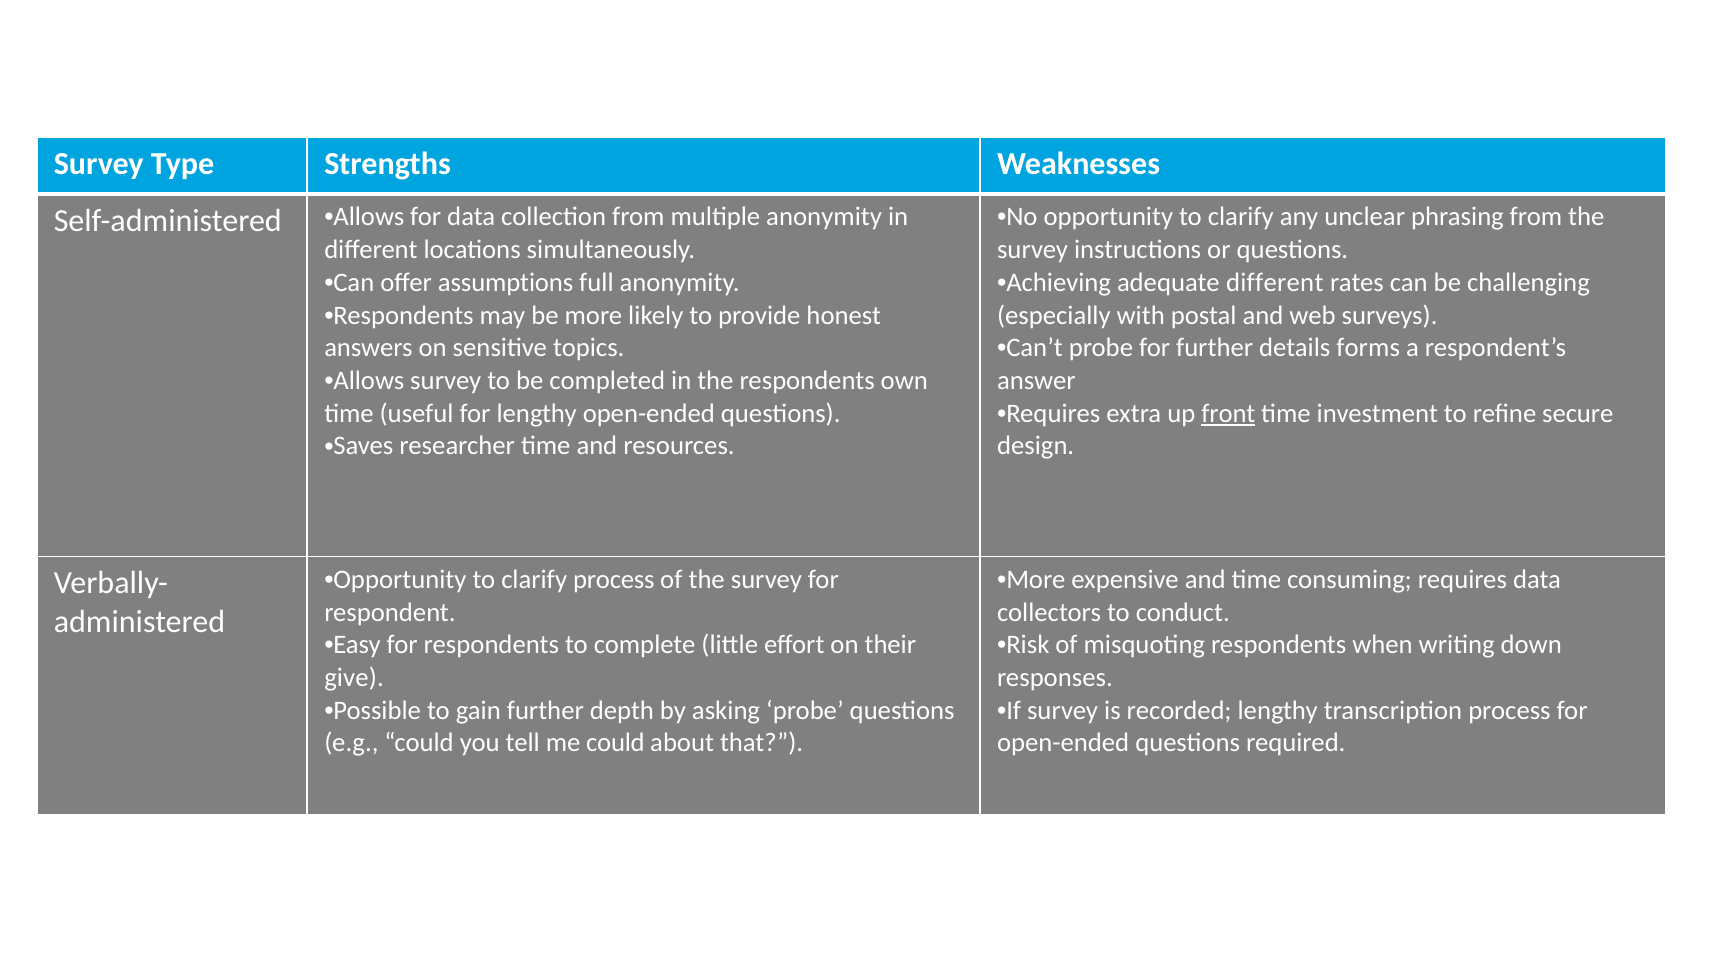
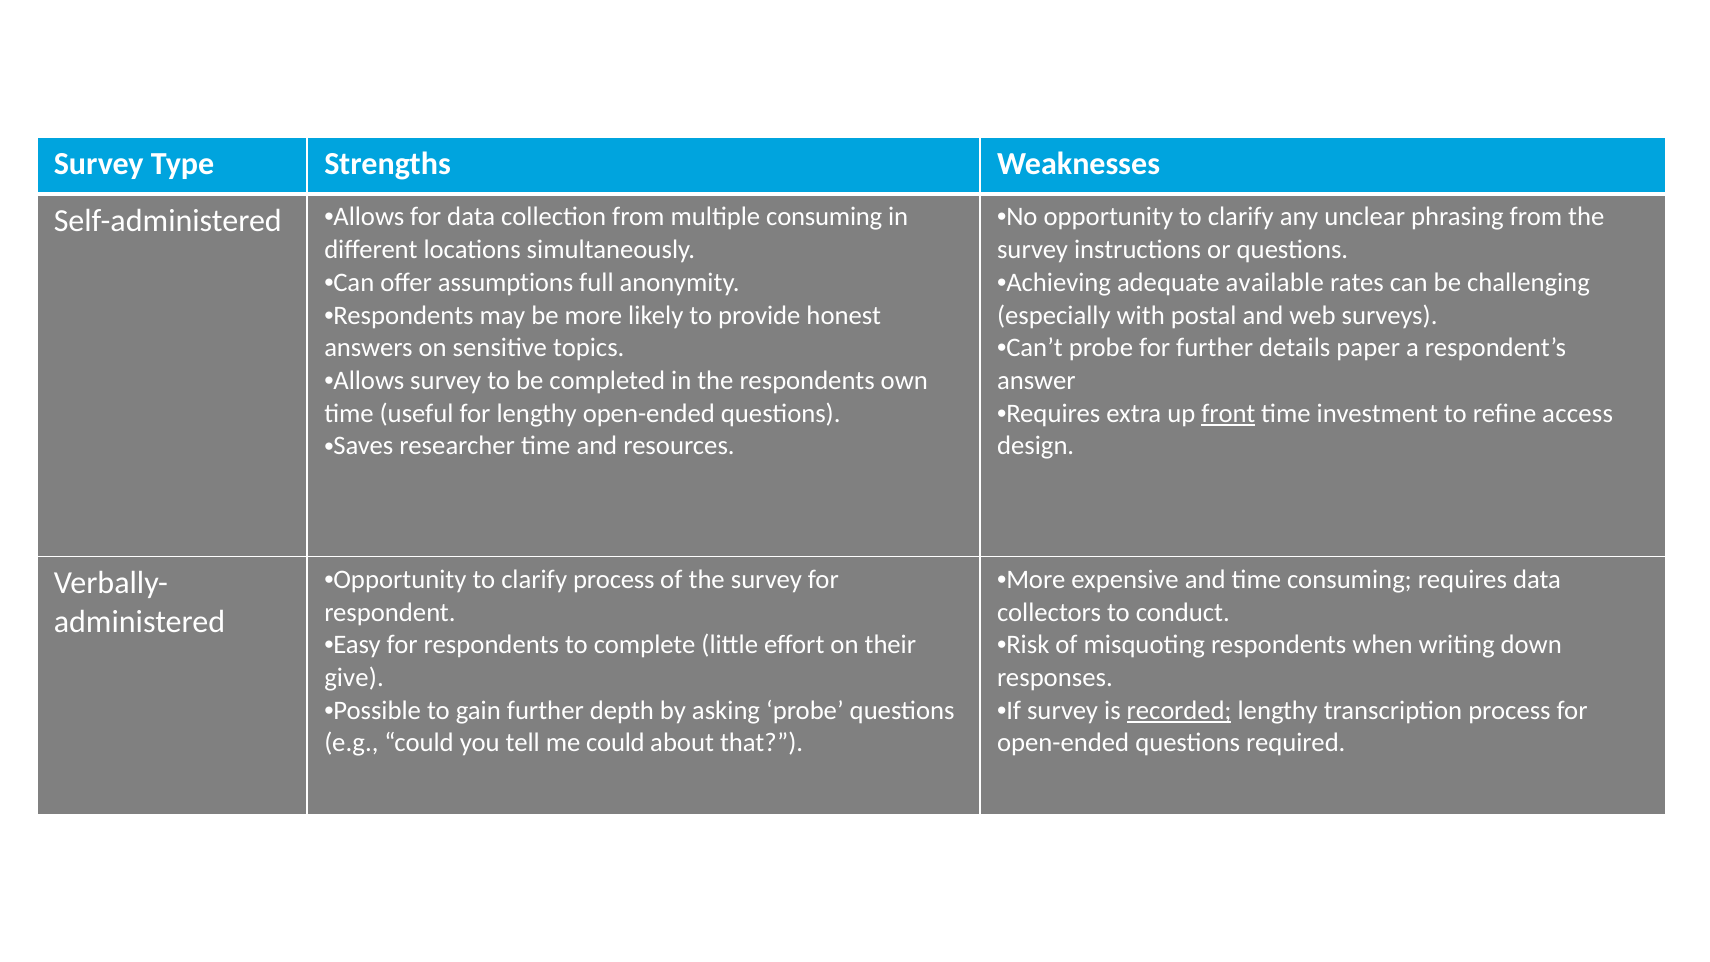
multiple anonymity: anonymity -> consuming
adequate different: different -> available
forms: forms -> paper
secure: secure -> access
recorded underline: none -> present
